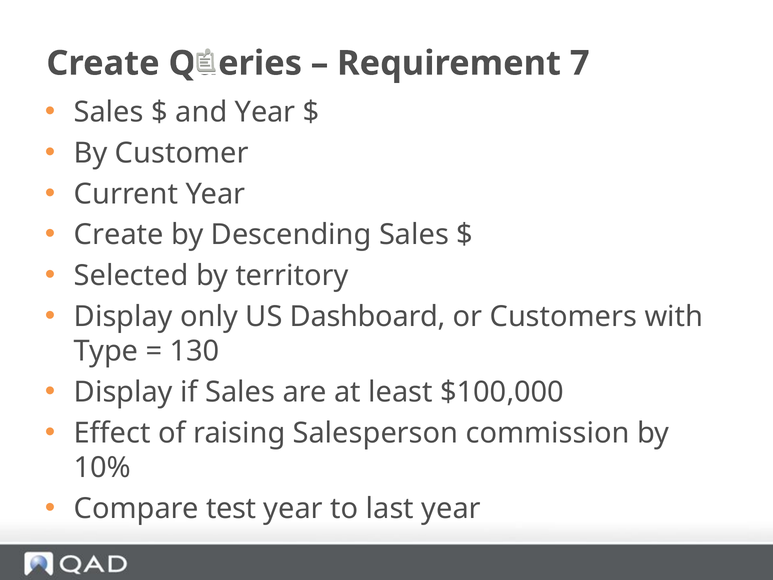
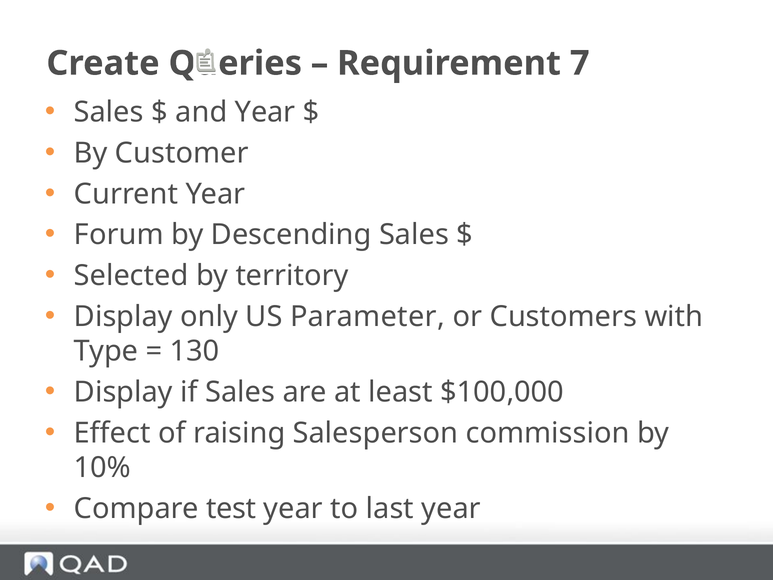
Create at (119, 235): Create -> Forum
Dashboard: Dashboard -> Parameter
